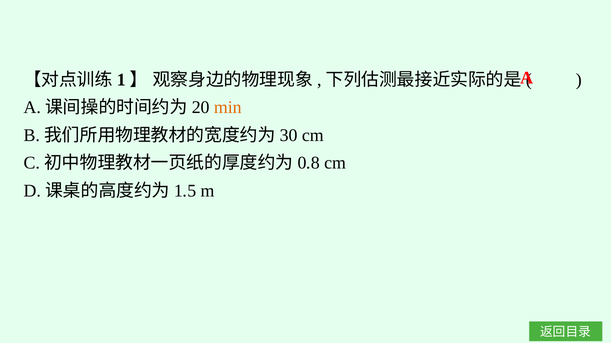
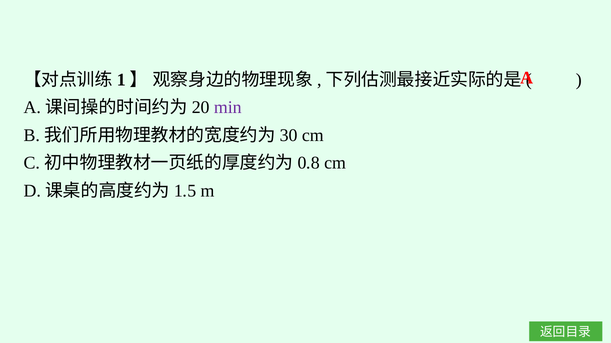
min colour: orange -> purple
